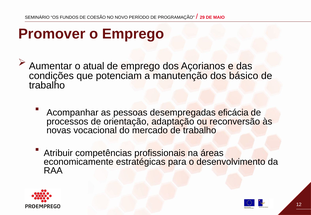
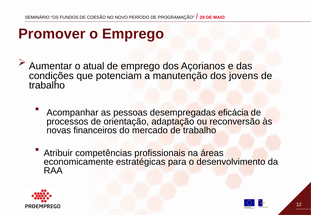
básico: básico -> jovens
vocacional: vocacional -> financeiros
